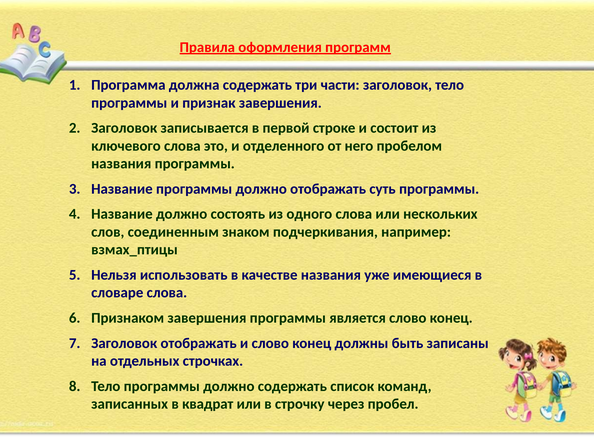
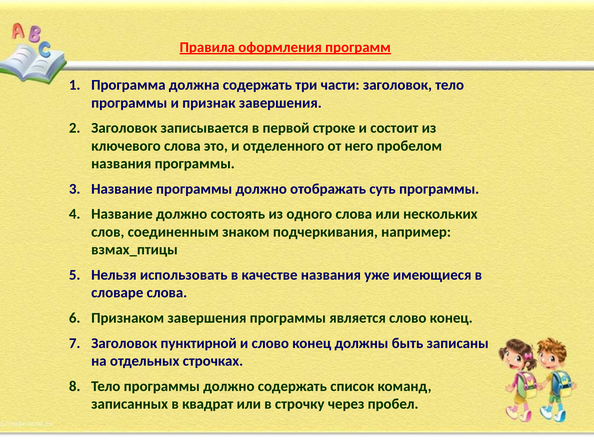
Заголовок отображать: отображать -> пунктирной
